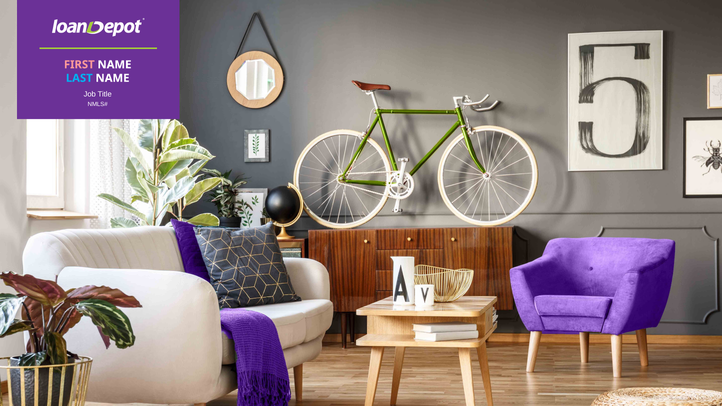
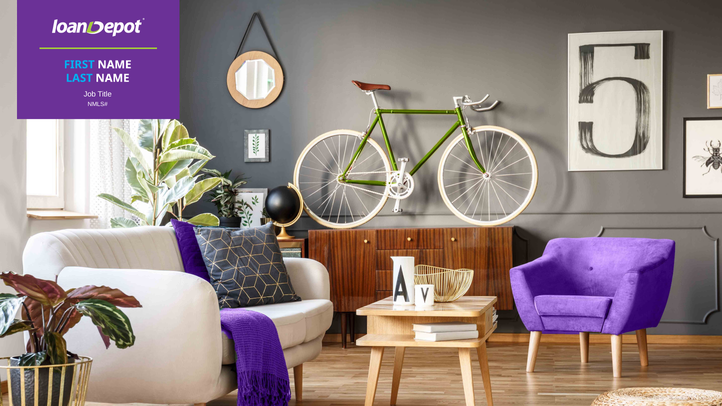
FIRST colour: pink -> light blue
